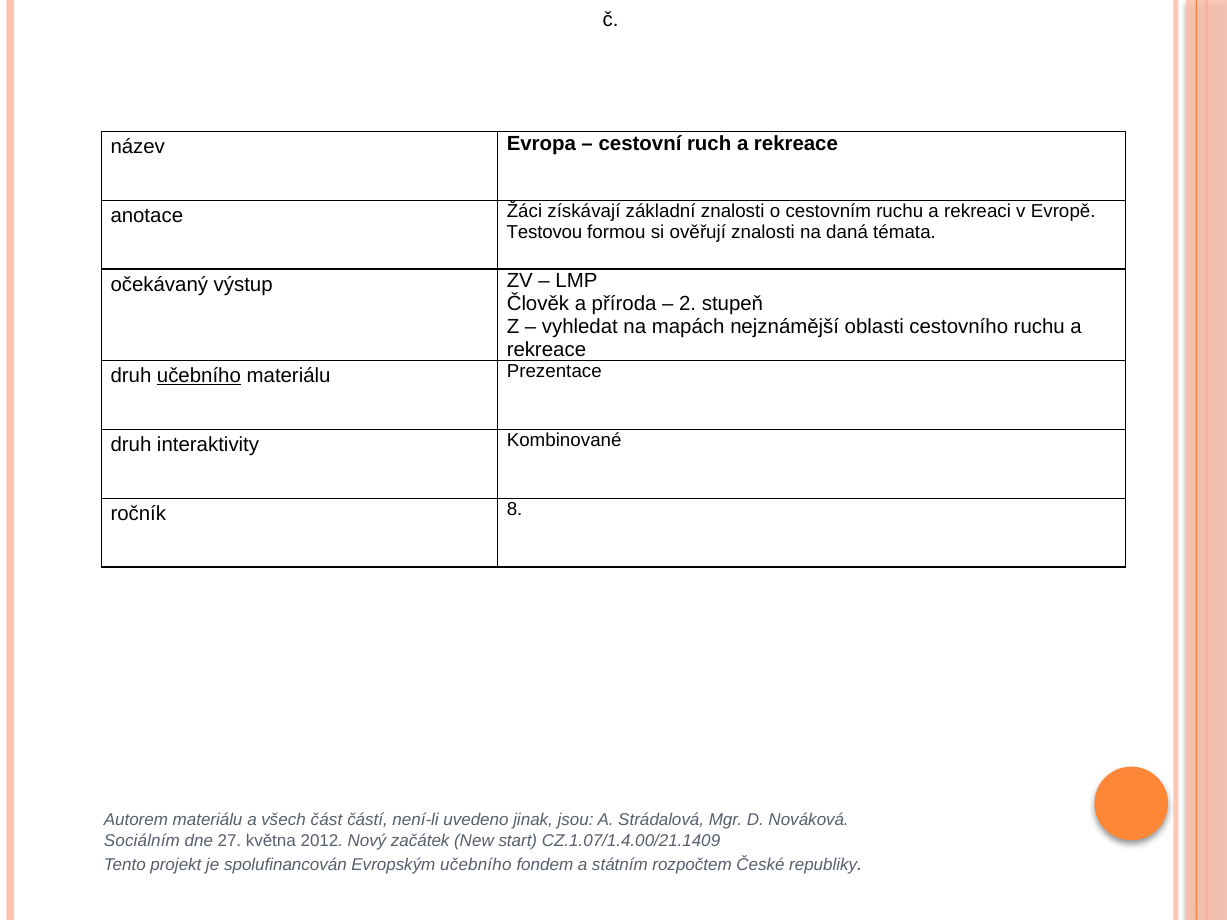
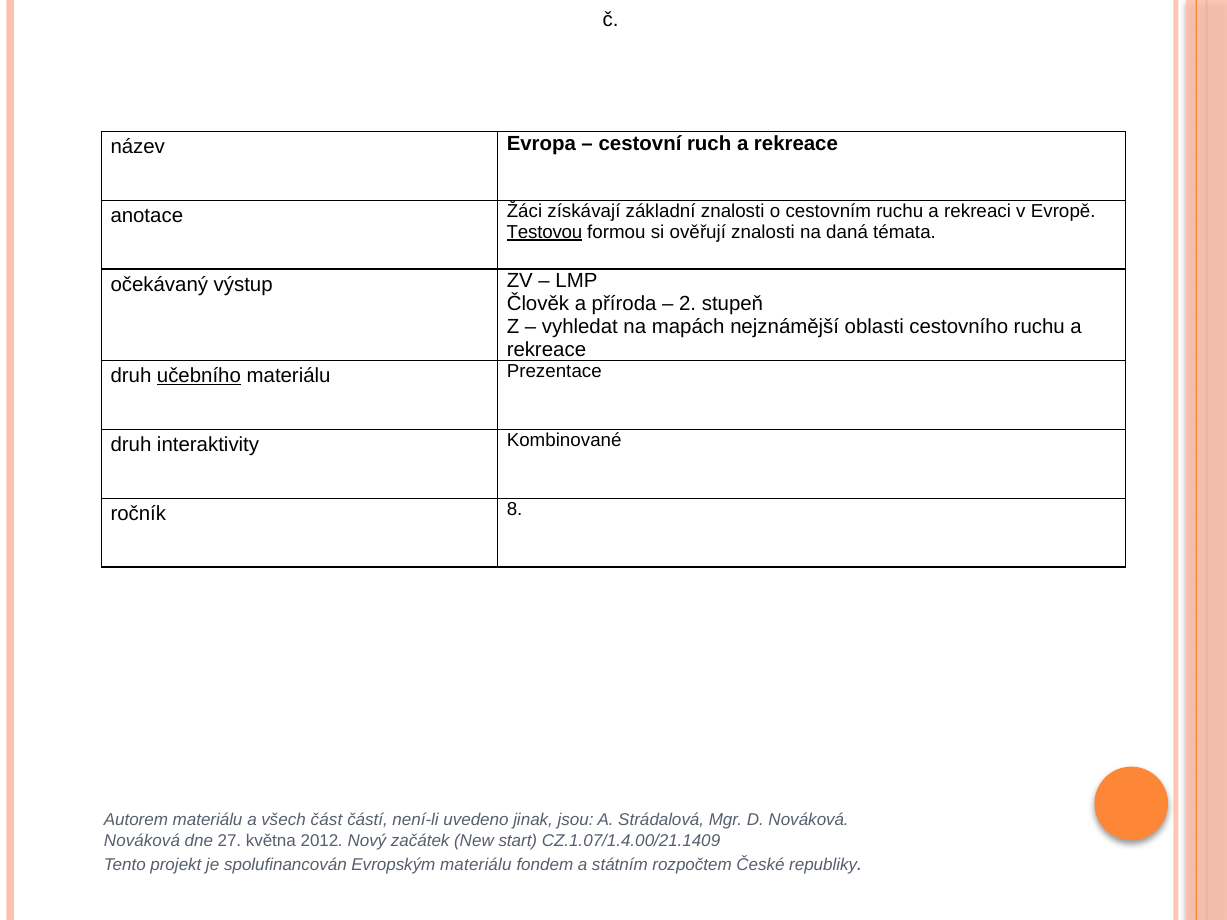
Testovou underline: none -> present
Sociálním at (142, 841): Sociálním -> Nováková
Evropským učebního: učebního -> materiálu
